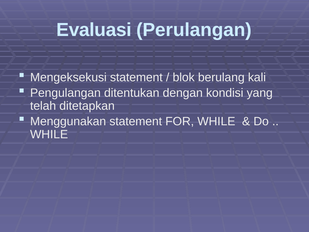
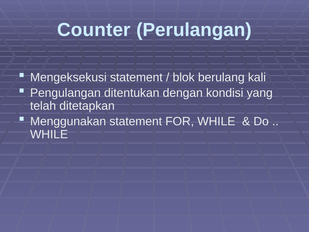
Evaluasi: Evaluasi -> Counter
